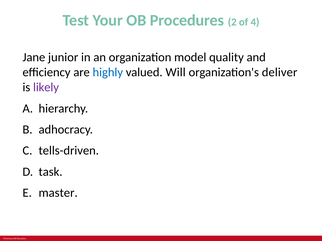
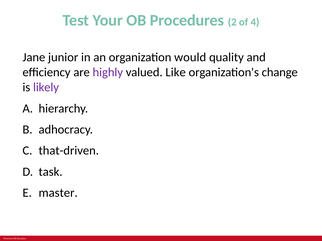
model: model -> would
highly colour: blue -> purple
Will: Will -> Like
deliver: deliver -> change
tells-driven: tells-driven -> that-driven
